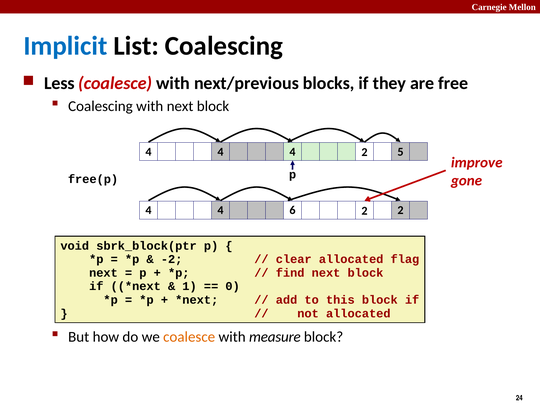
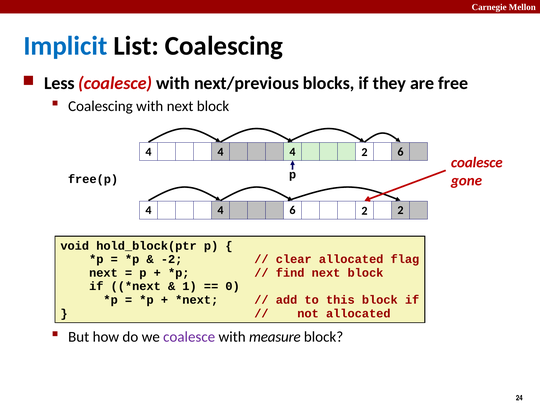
5 at (401, 152): 5 -> 6
improve at (477, 162): improve -> coalesce
sbrk_block(ptr: sbrk_block(ptr -> hold_block(ptr
coalesce at (189, 337) colour: orange -> purple
